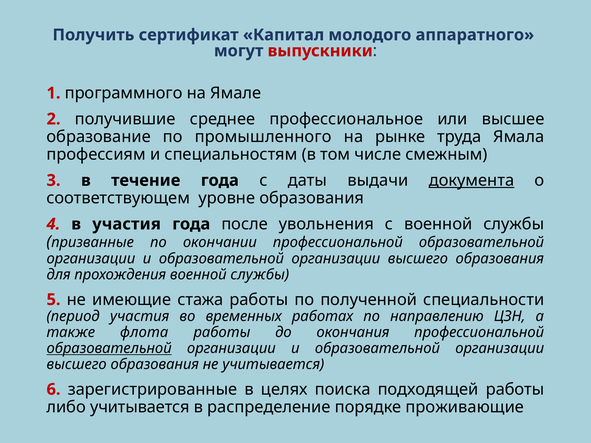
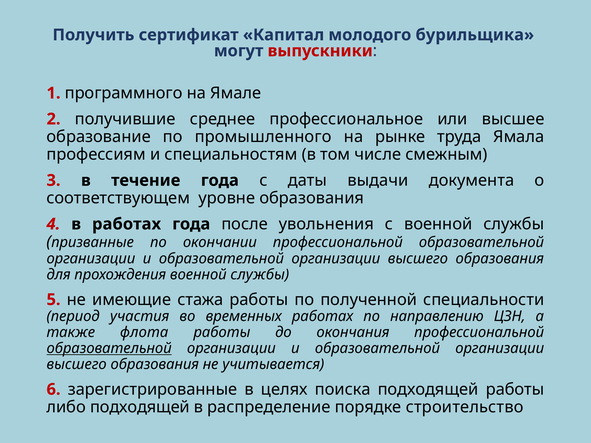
аппаратного: аппаратного -> бурильщика
документа underline: present -> none
в участия: участия -> работах
либо учитывается: учитывается -> подходящей
проживающие: проживающие -> строительство
